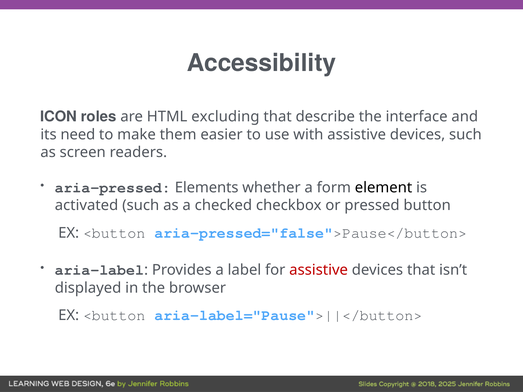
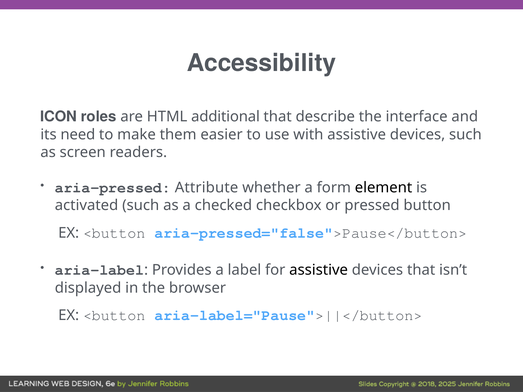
excluding: excluding -> additional
Elements: Elements -> Attribute
assistive at (319, 270) colour: red -> black
